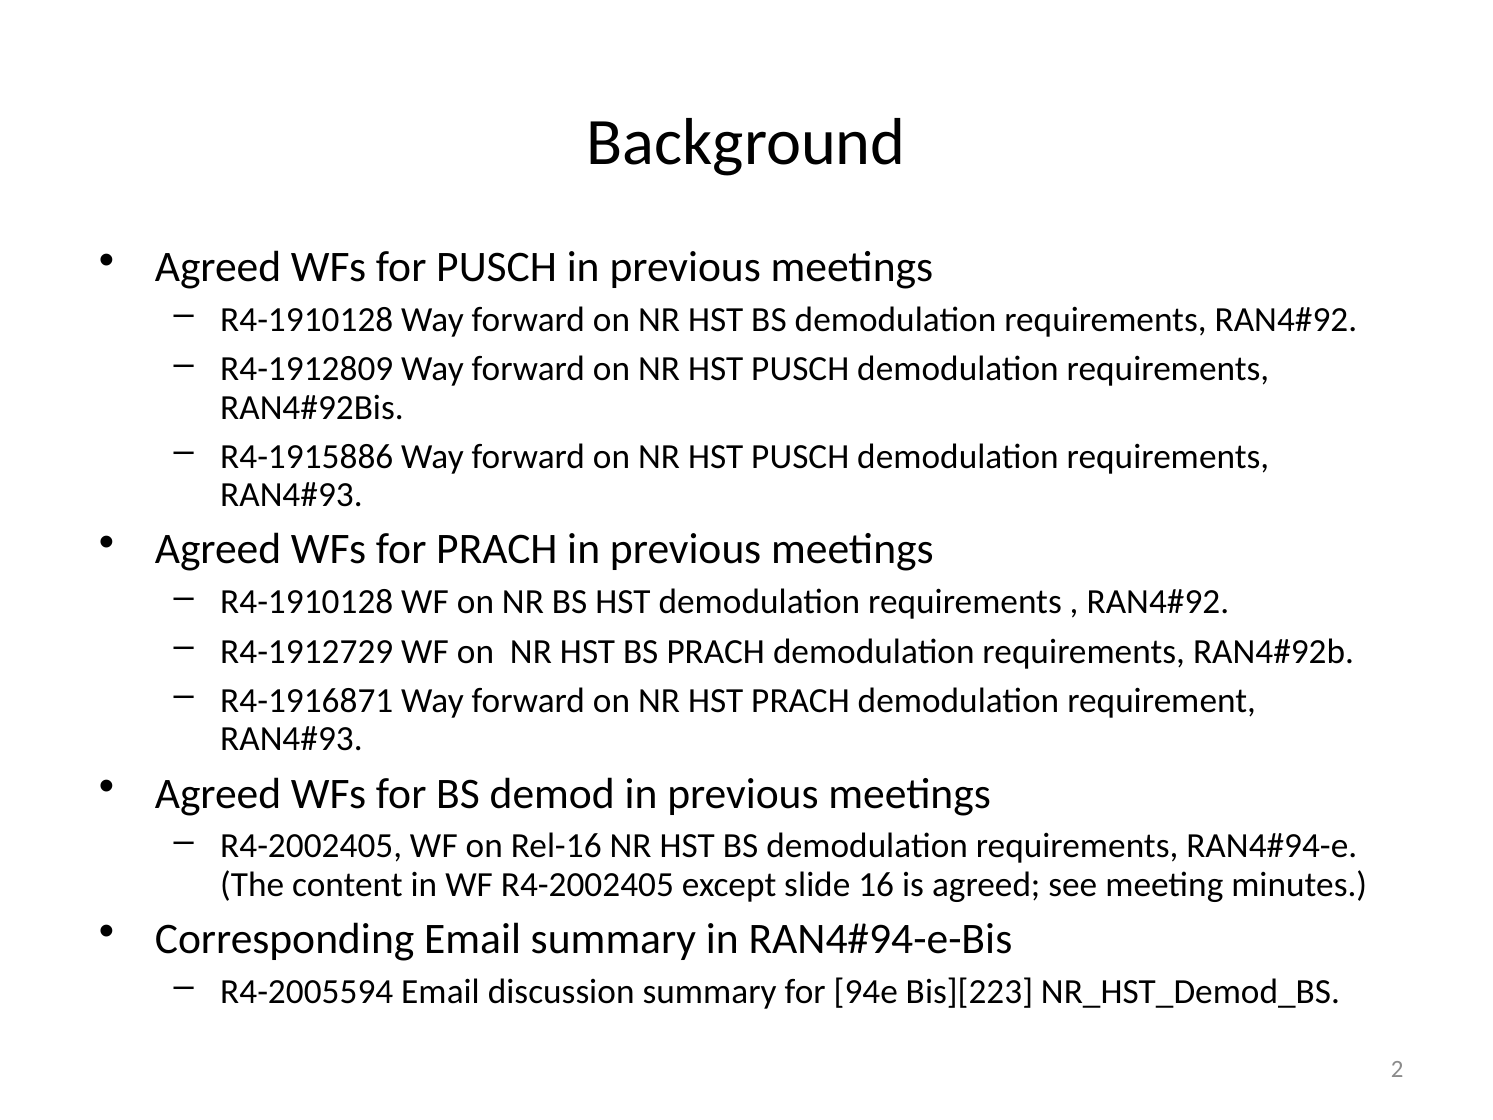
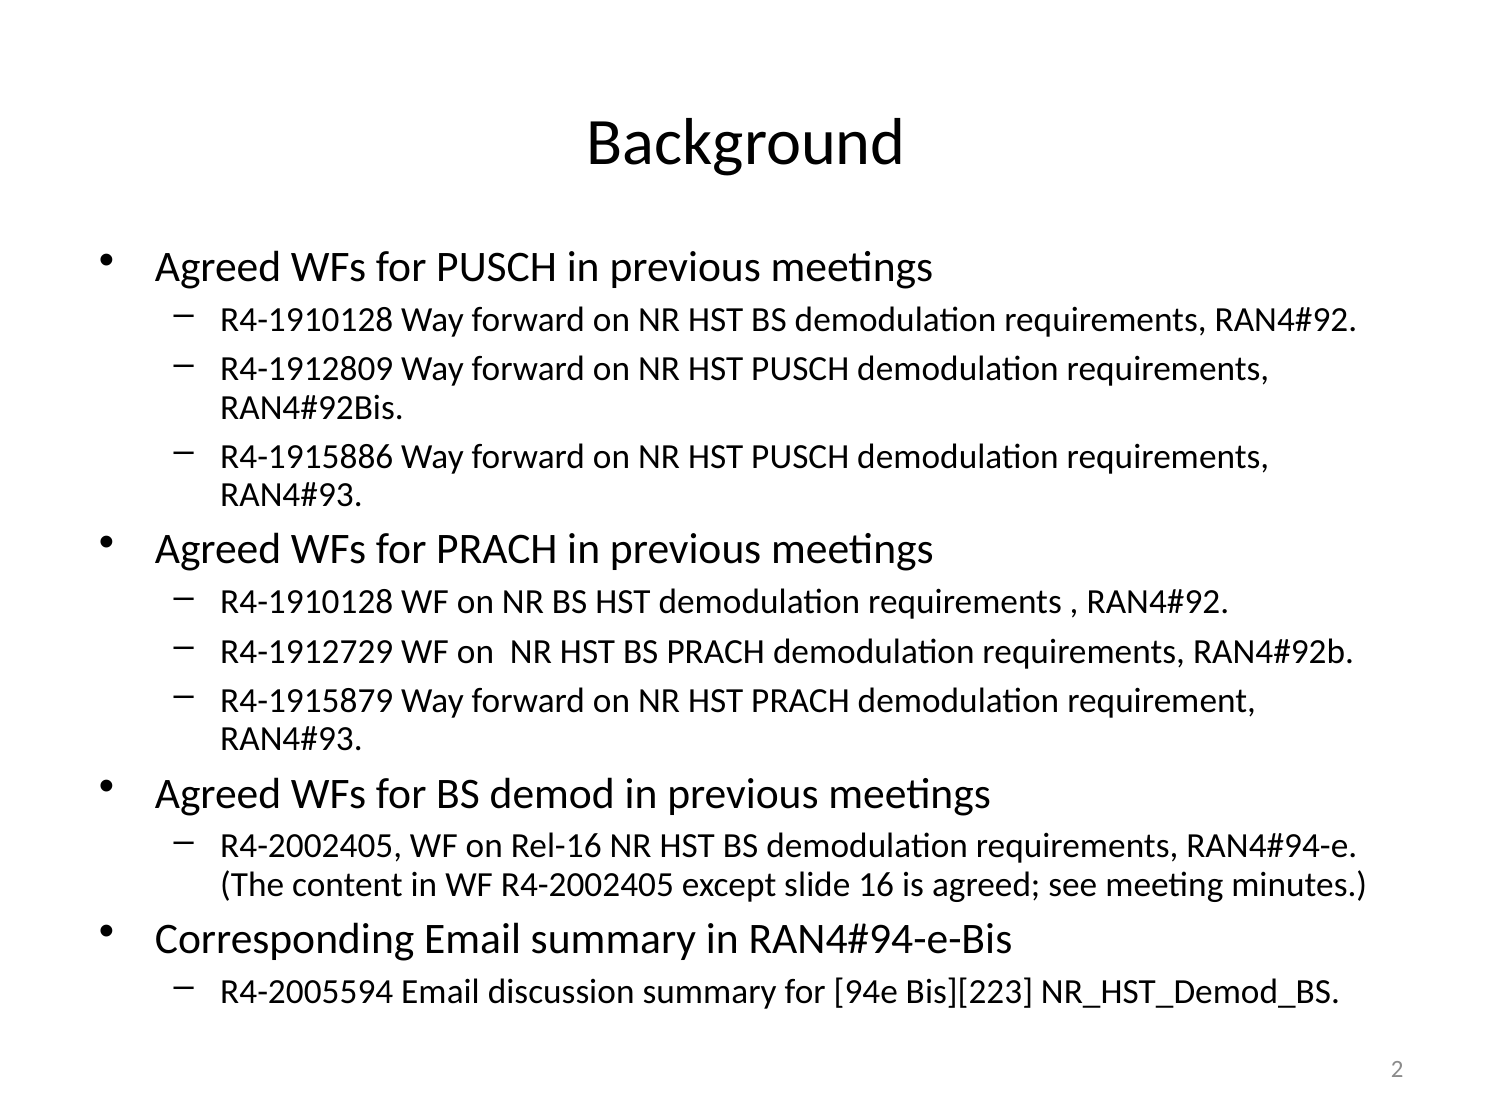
R4-1916871: R4-1916871 -> R4-1915879
